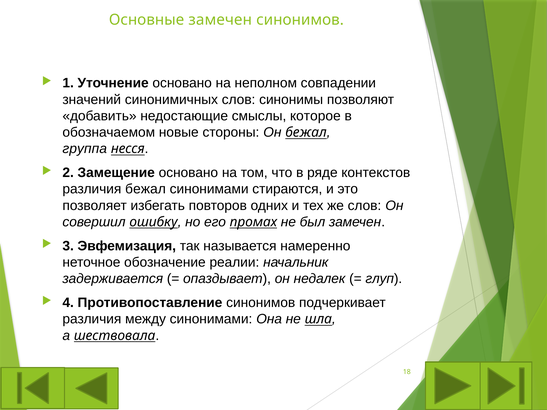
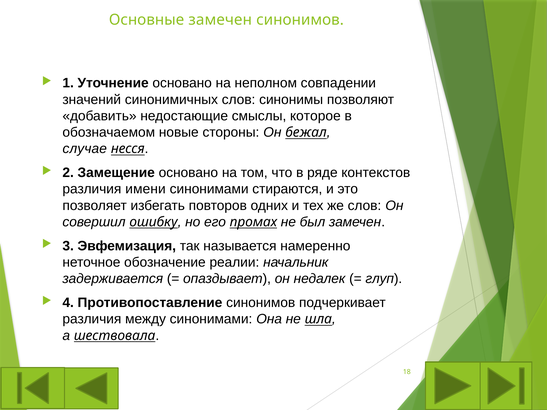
группа: группа -> случае
различия бежал: бежал -> имени
